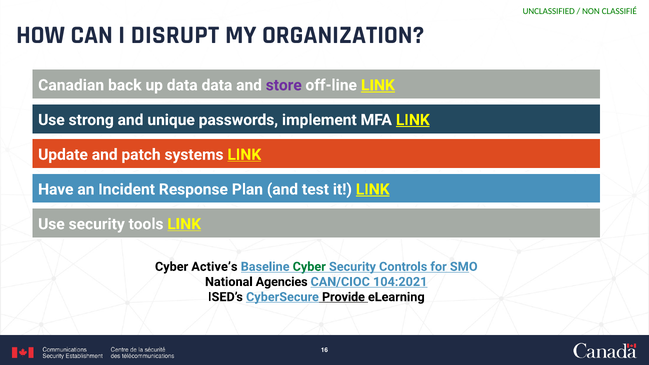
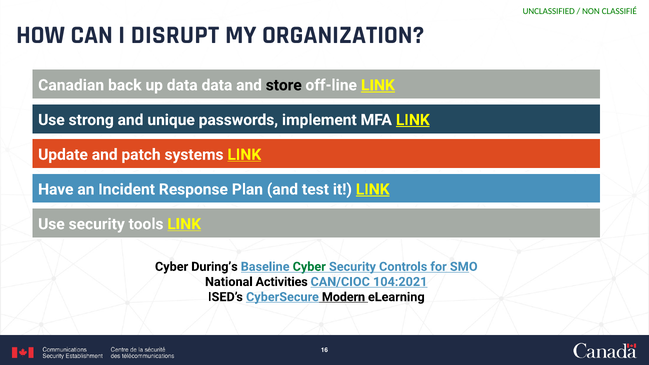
store colour: purple -> black
Active’s: Active’s -> During’s
Agencies: Agencies -> Activities
Provide: Provide -> Modern
